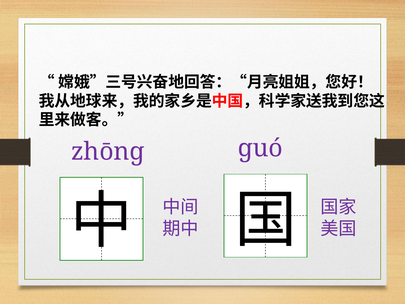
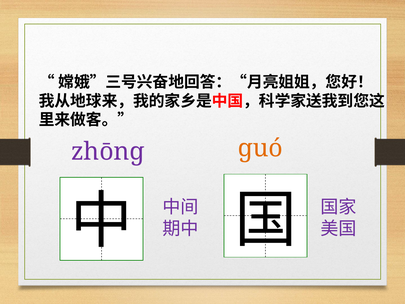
ɡuó colour: purple -> orange
